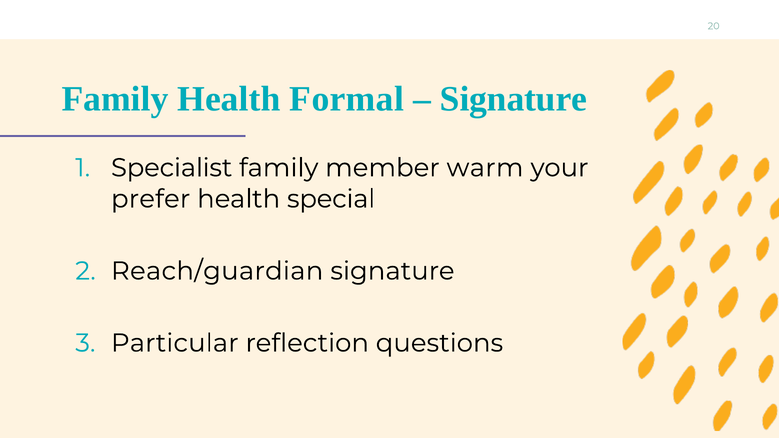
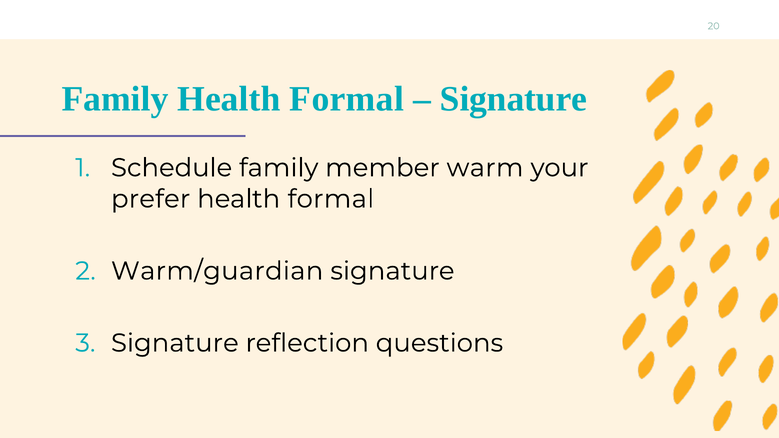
Specialist: Specialist -> Schedule
special at (331, 199): special -> formal
Reach/guardian: Reach/guardian -> Warm/guardian
Particular at (175, 343): Particular -> Signature
